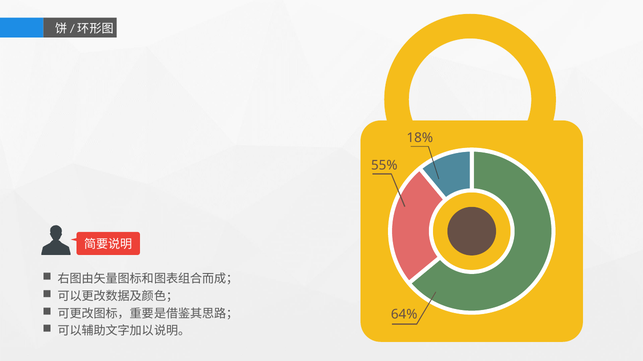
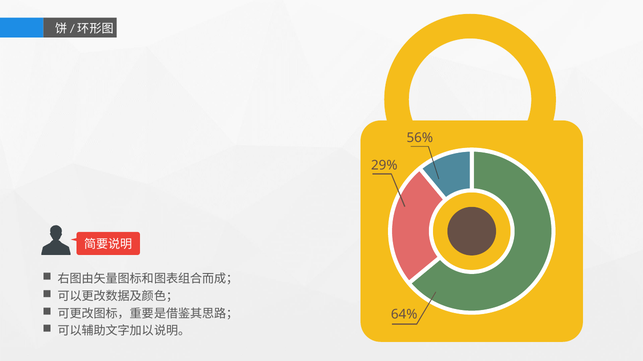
18%: 18% -> 56%
55%: 55% -> 29%
